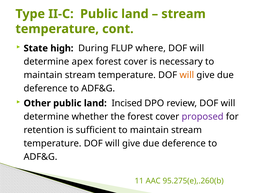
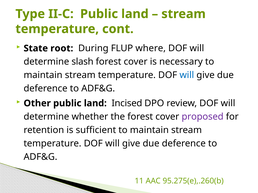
high: high -> root
apex: apex -> slash
will at (187, 75) colour: orange -> blue
